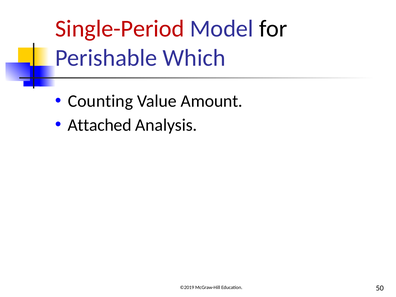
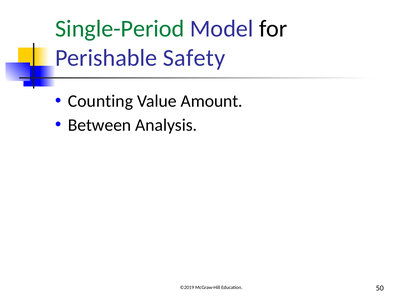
Single-Period colour: red -> green
Which: Which -> Safety
Attached: Attached -> Between
